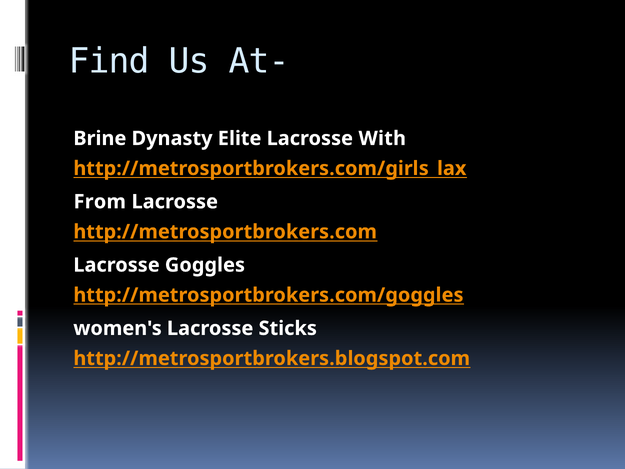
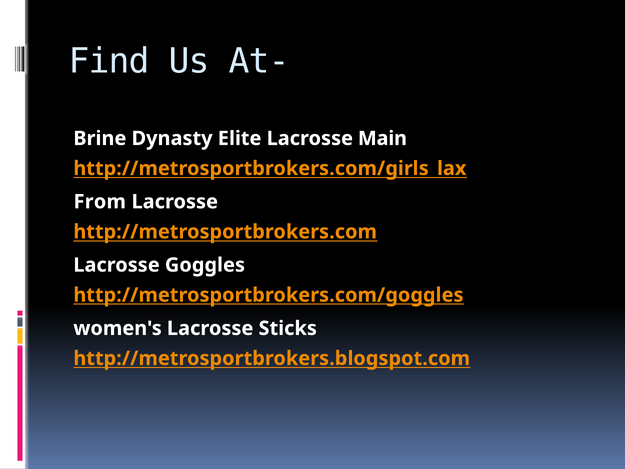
With: With -> Main
